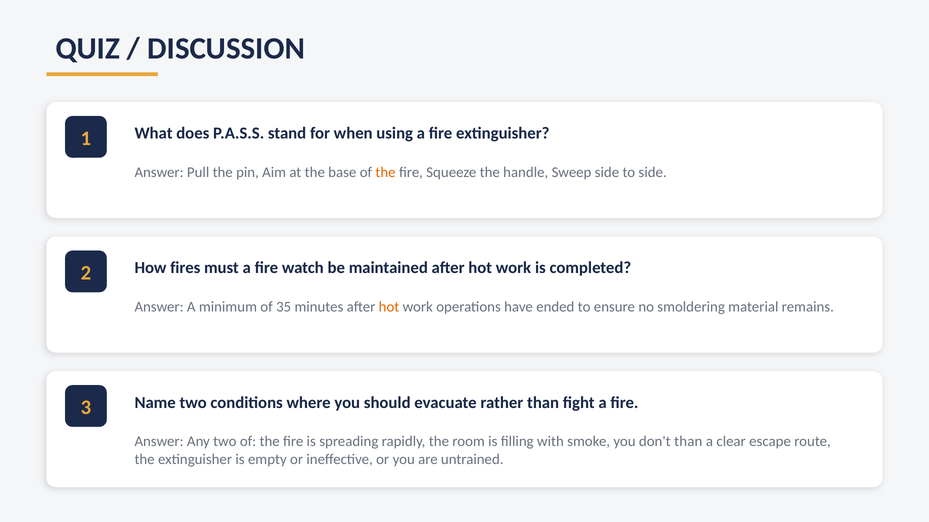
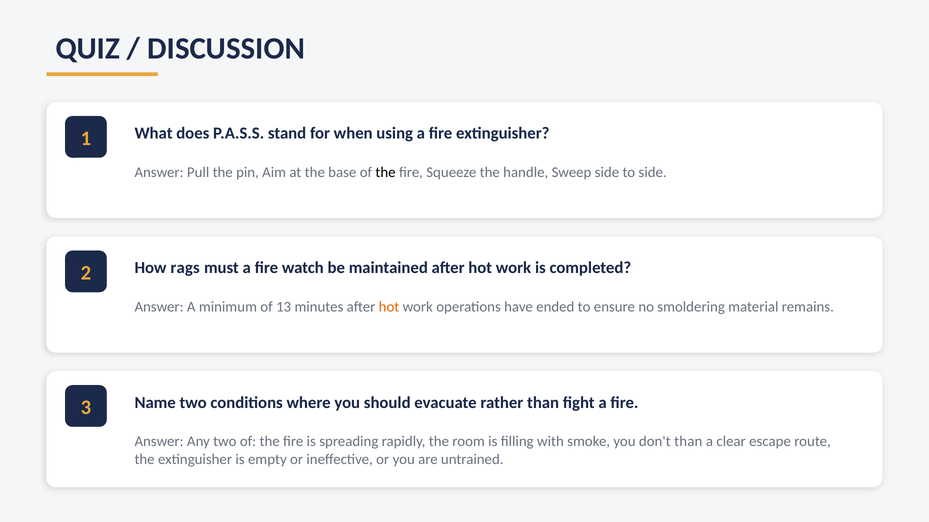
the at (386, 172) colour: orange -> black
fires: fires -> rags
35: 35 -> 13
